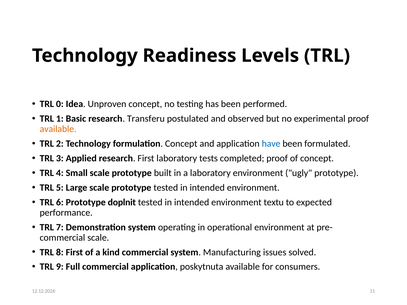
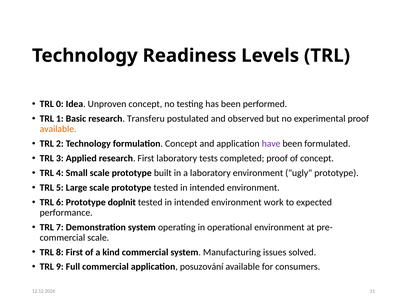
have colour: blue -> purple
textu: textu -> work
poskytnuta: poskytnuta -> posuzování
